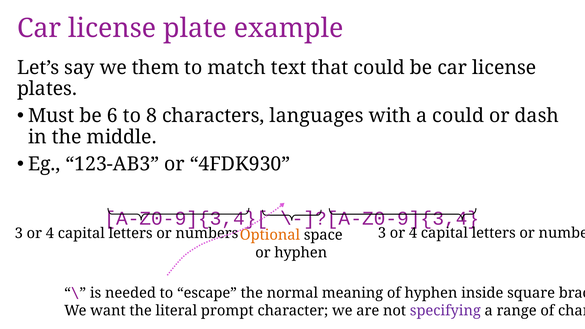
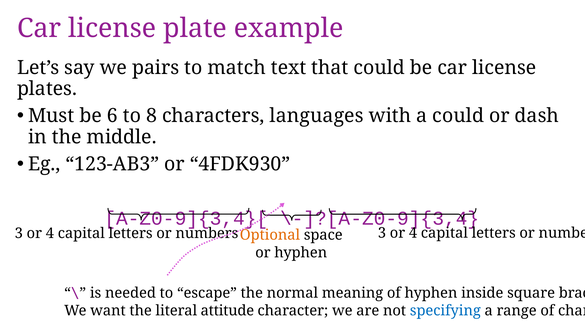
them: them -> pairs
prompt: prompt -> attitude
specifying colour: purple -> blue
